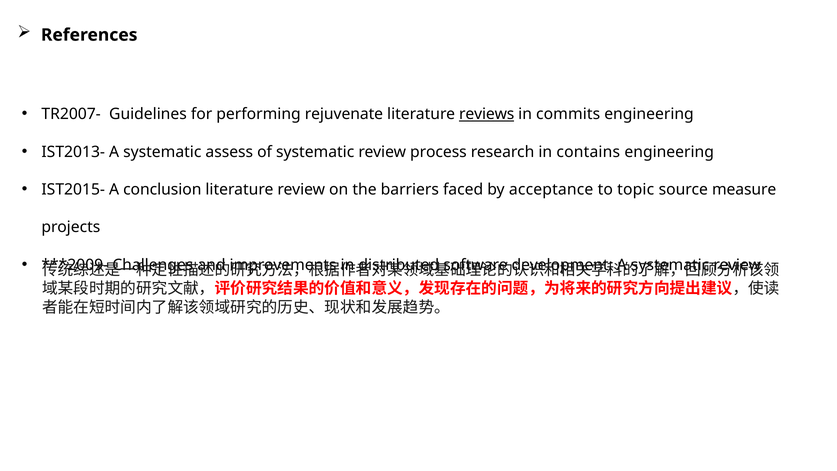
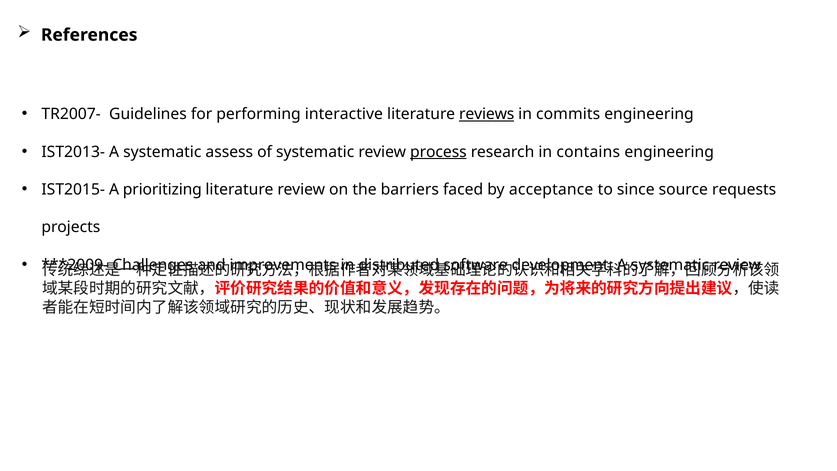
rejuvenate: rejuvenate -> interactive
process underline: none -> present
conclusion: conclusion -> prioritizing
topic: topic -> since
measure: measure -> requests
